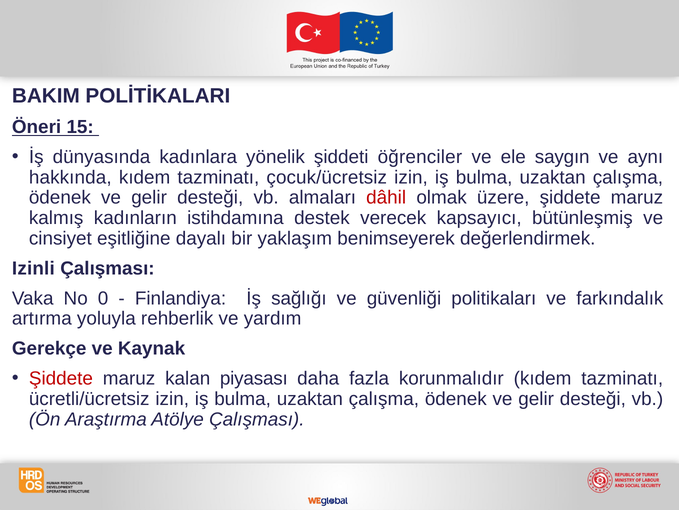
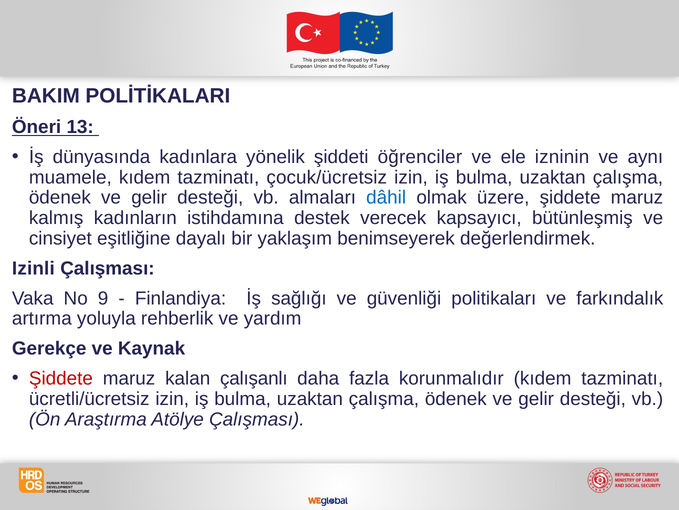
15: 15 -> 13
saygın: saygın -> izninin
hakkında: hakkında -> muamele
dâhil colour: red -> blue
0: 0 -> 9
piyasası: piyasası -> çalışanlı
